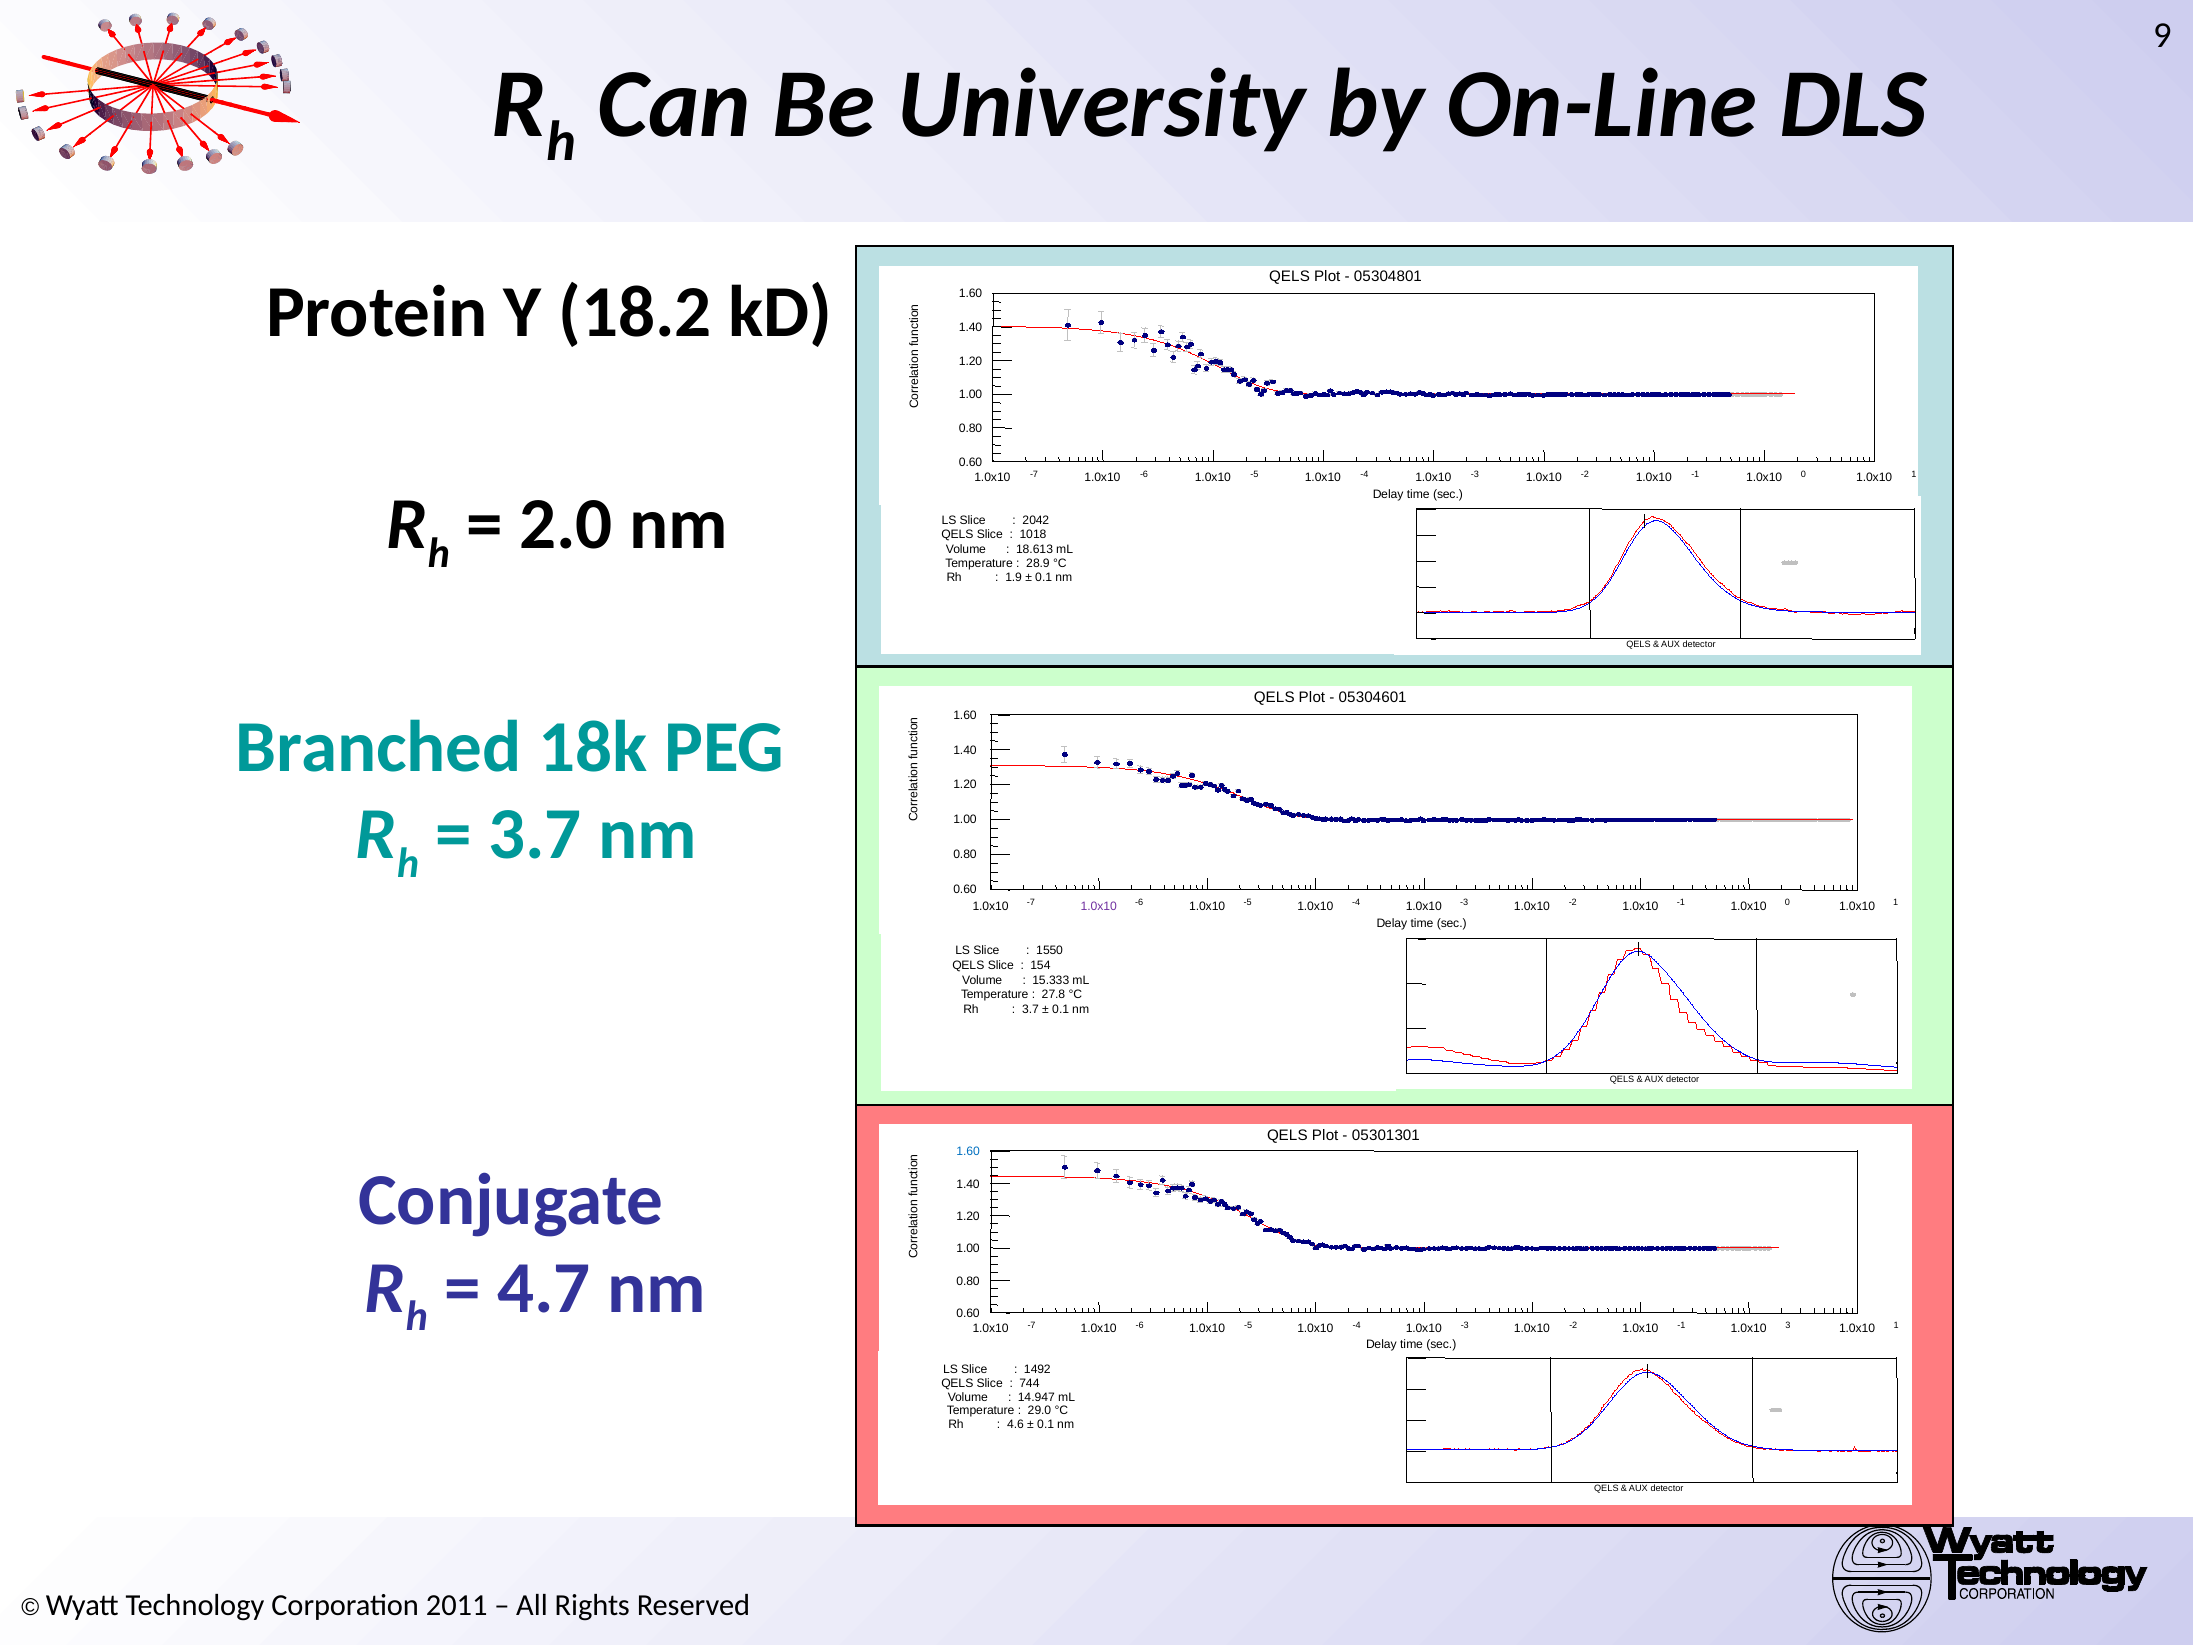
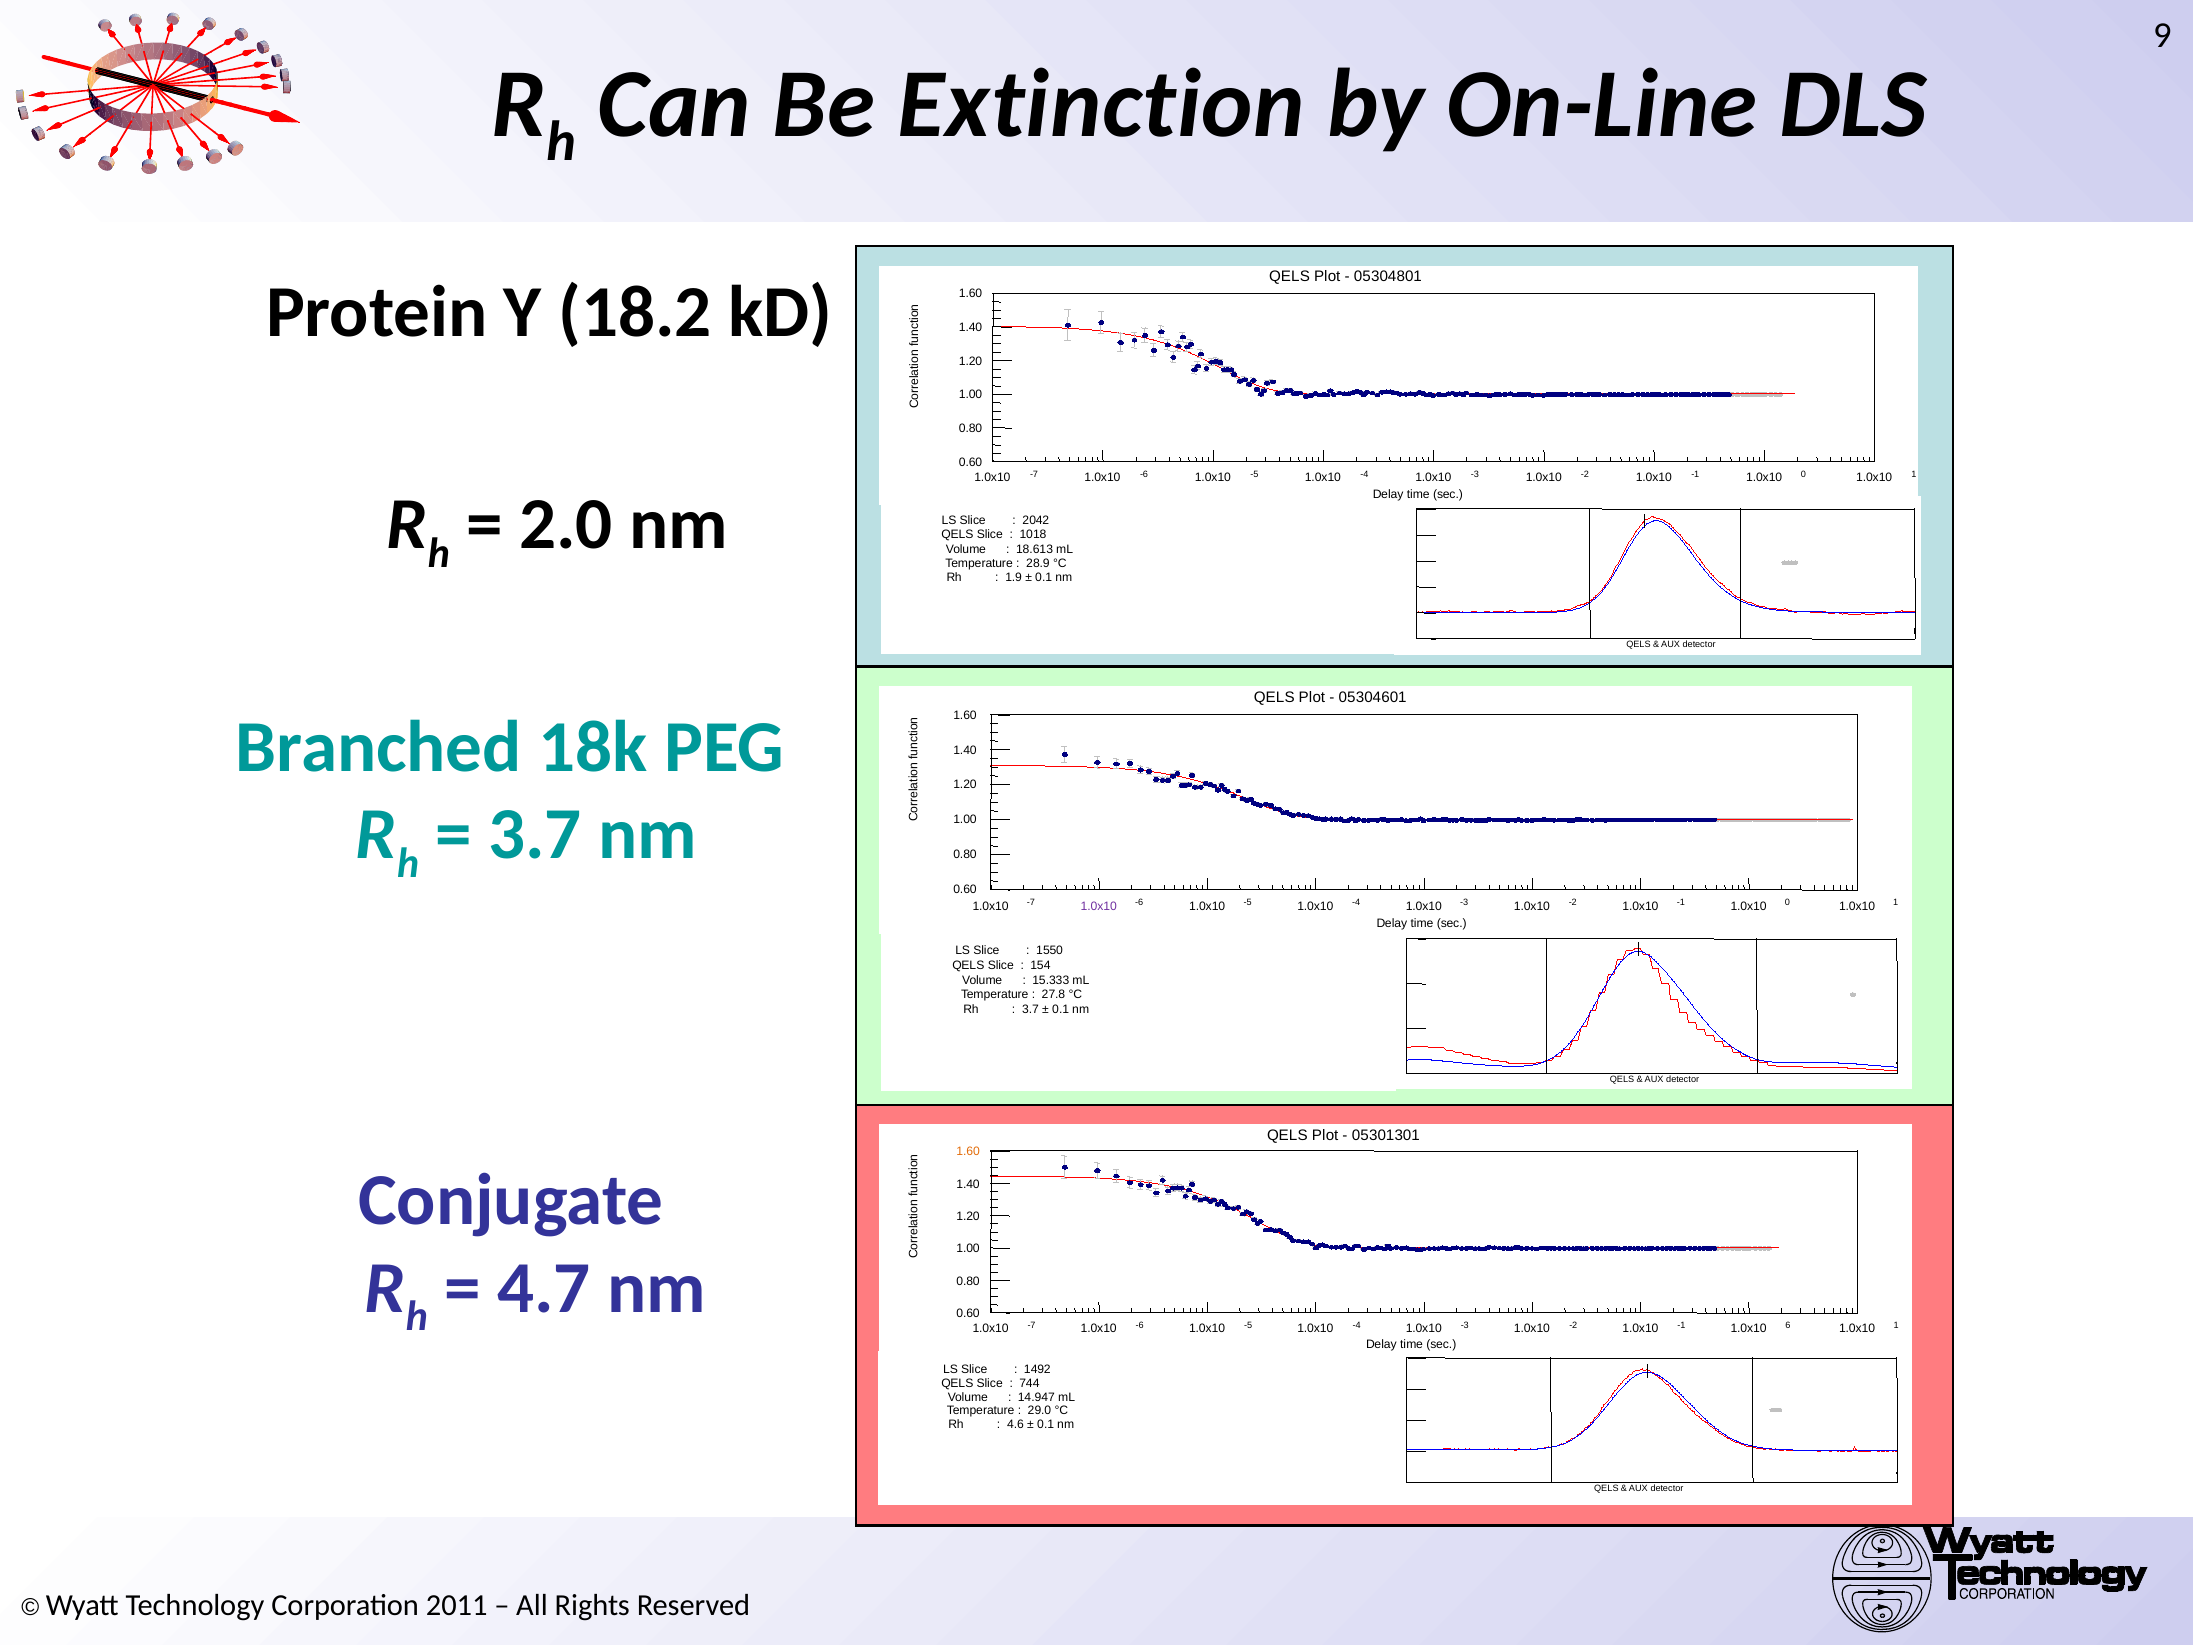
University: University -> Extinction
1.60 at (968, 1152) colour: blue -> orange
3: 3 -> 6
